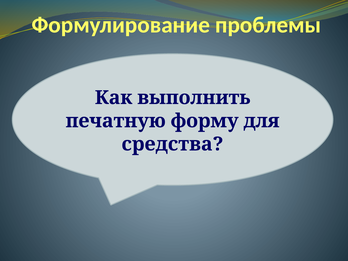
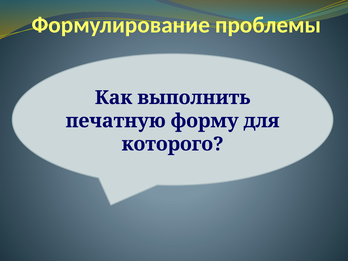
средства: средства -> которого
